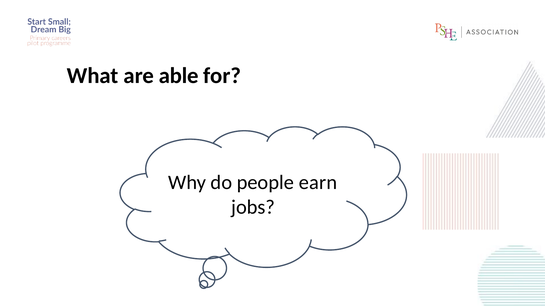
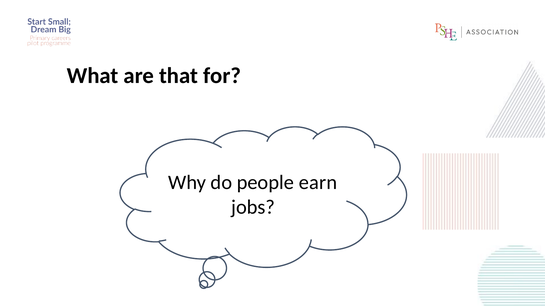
able: able -> that
